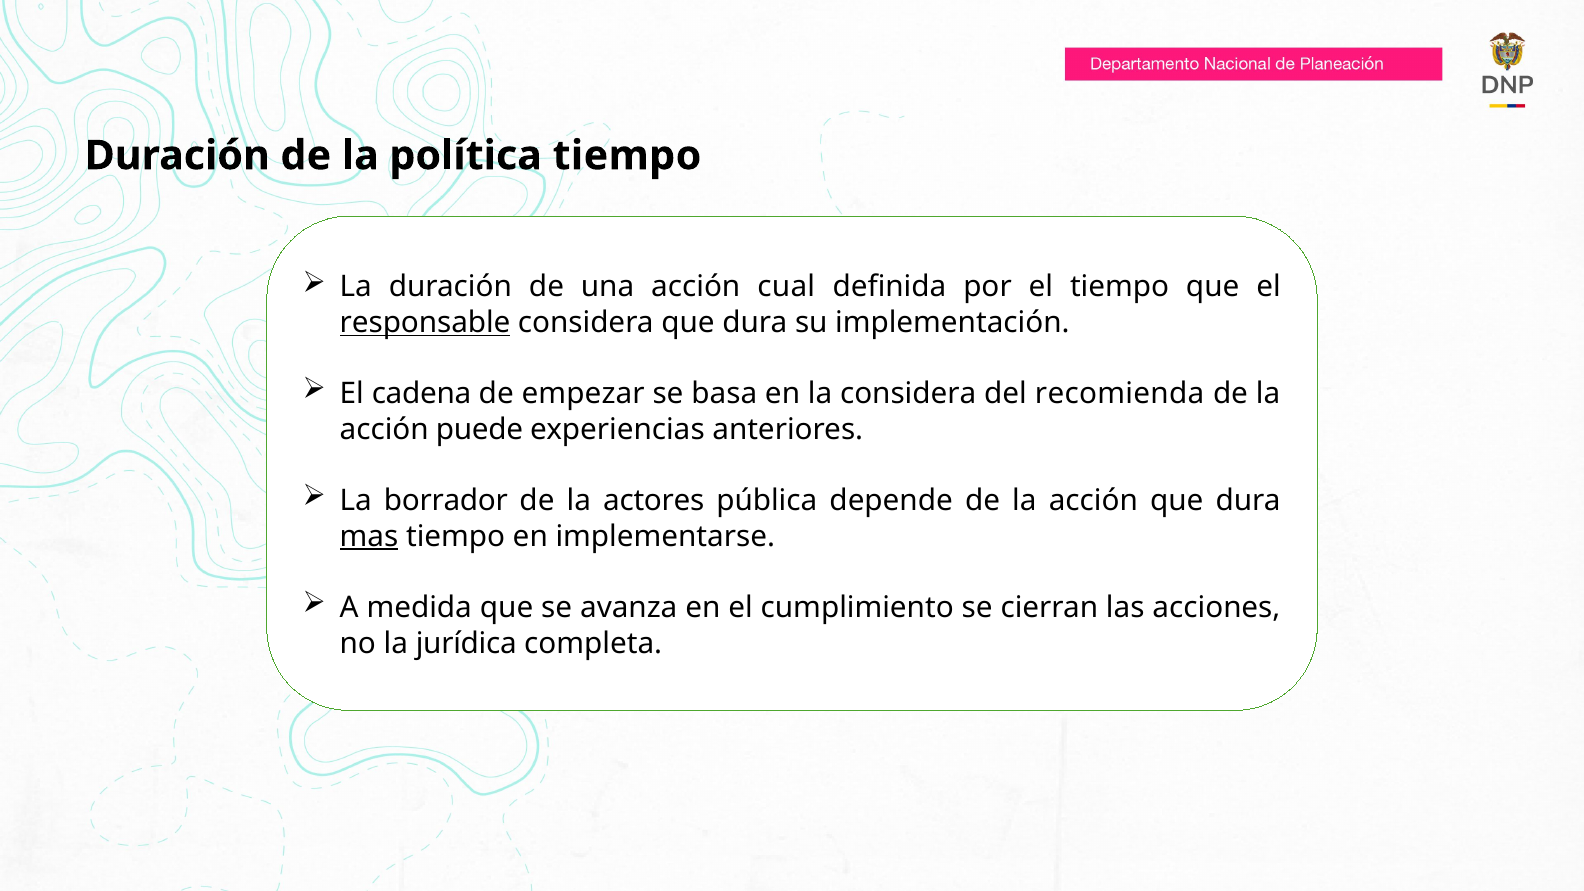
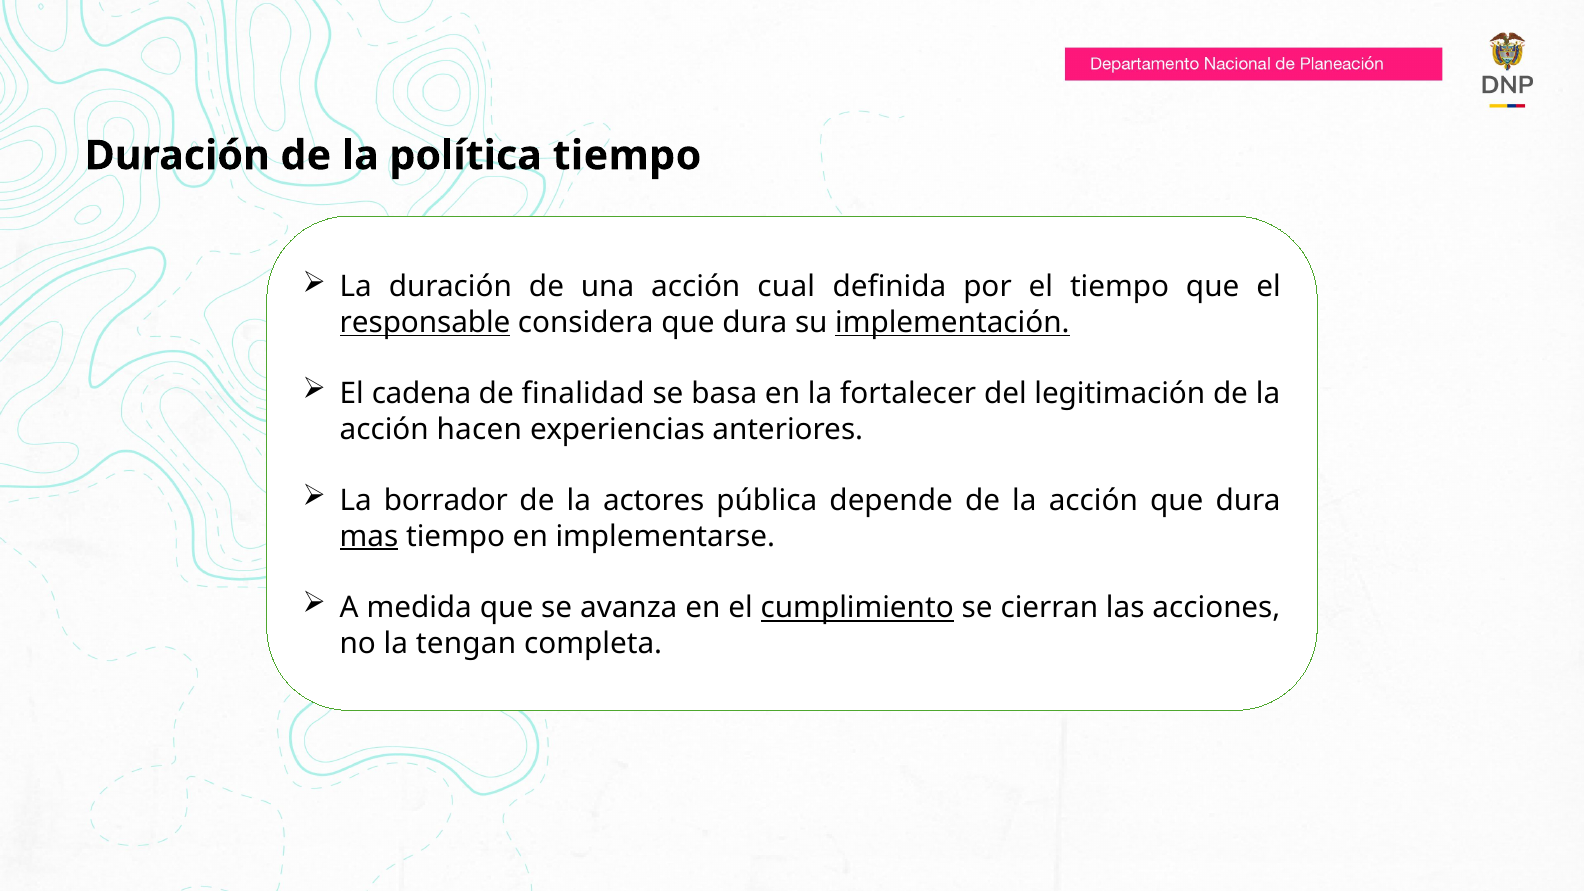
implementación underline: none -> present
empezar: empezar -> finalidad
la considera: considera -> fortalecer
recomienda: recomienda -> legitimación
puede: puede -> hacen
cumplimiento underline: none -> present
jurídica: jurídica -> tengan
